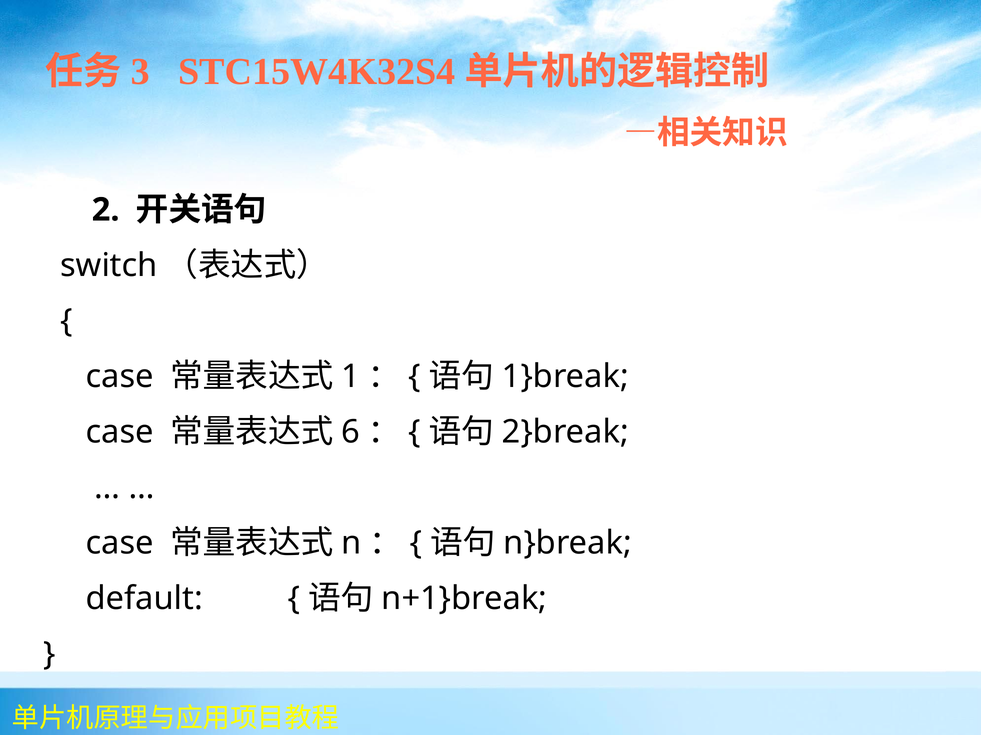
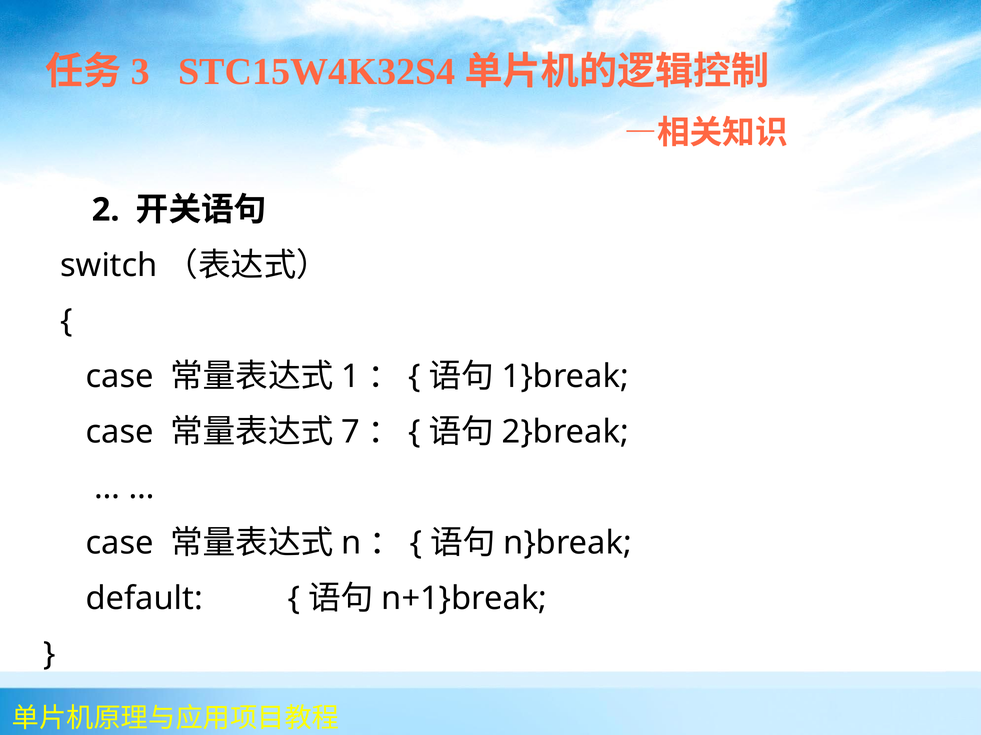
6: 6 -> 7
